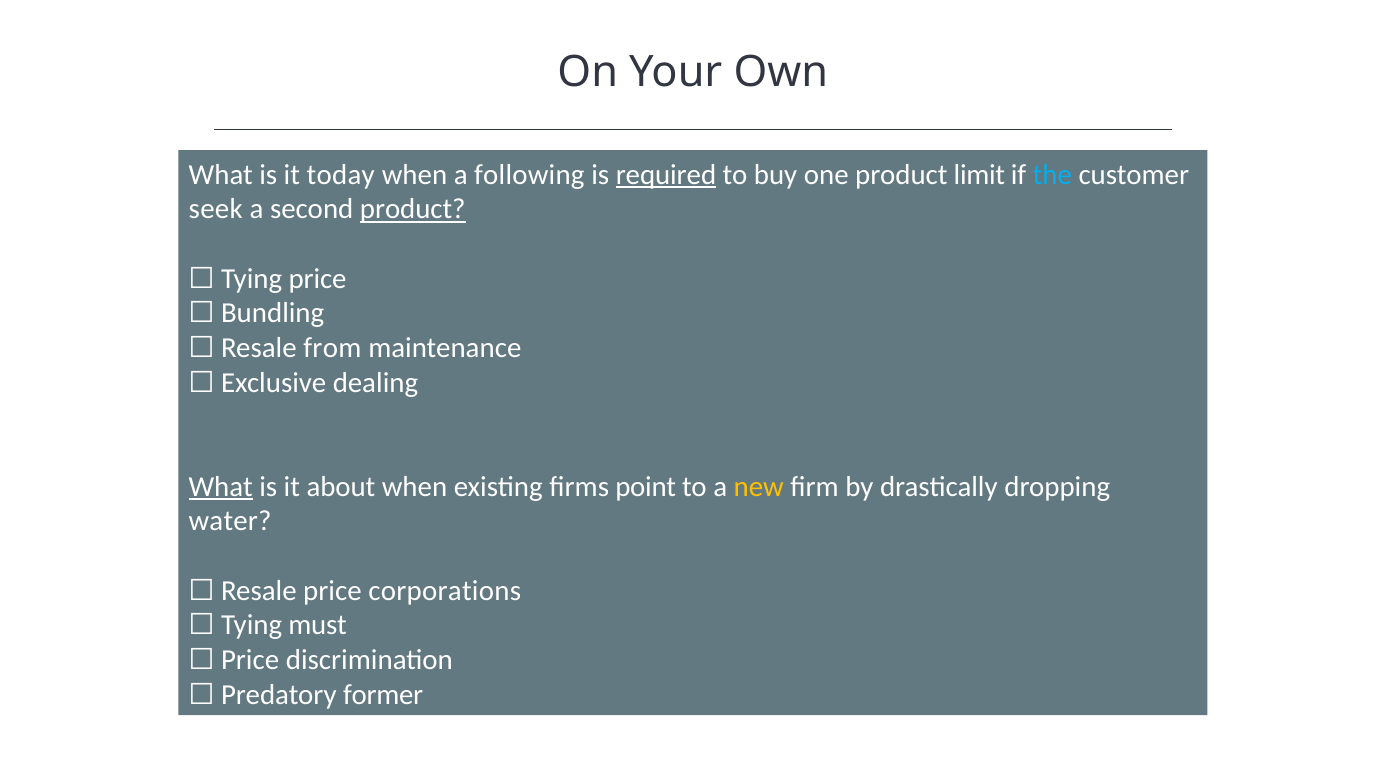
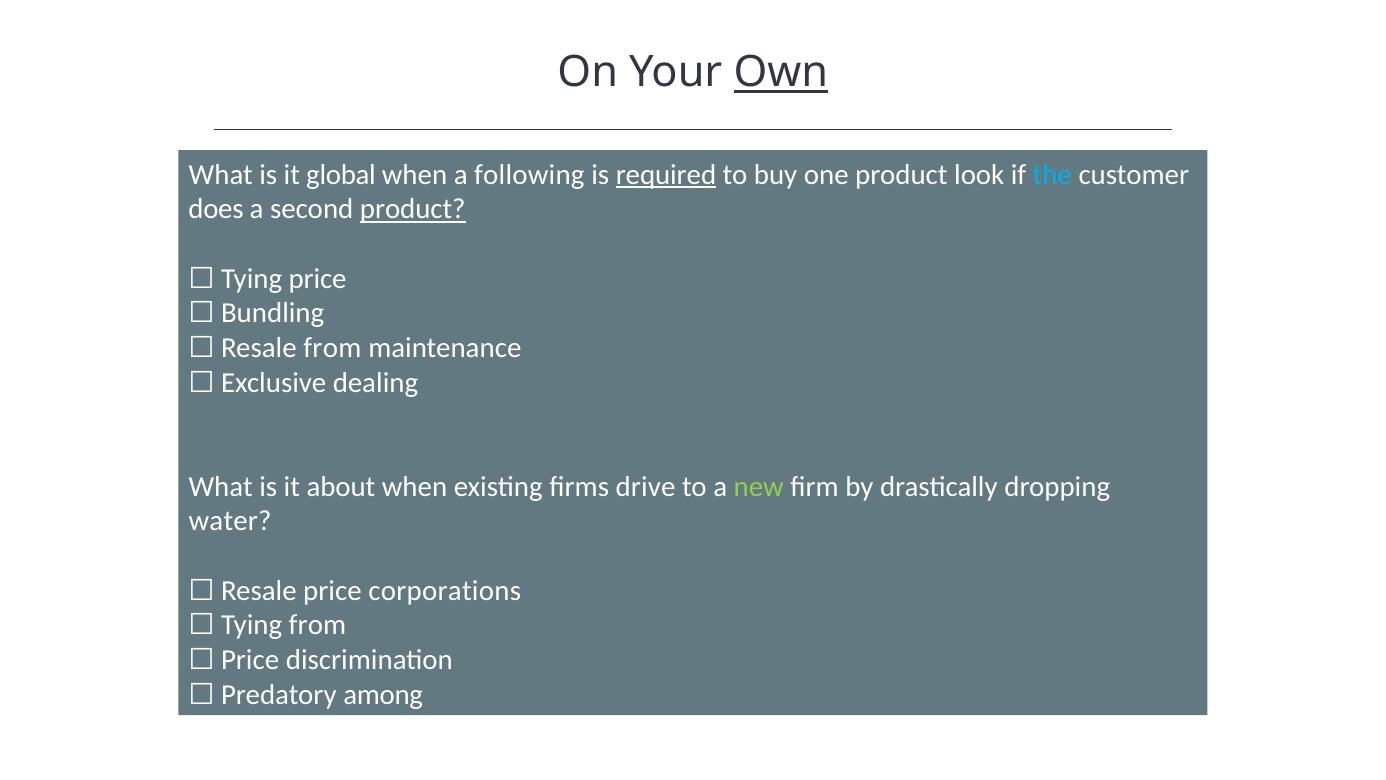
Own underline: none -> present
today: today -> global
limit: limit -> look
seek: seek -> does
What at (221, 486) underline: present -> none
point: point -> drive
new colour: yellow -> light green
must at (318, 625): must -> from
former: former -> among
